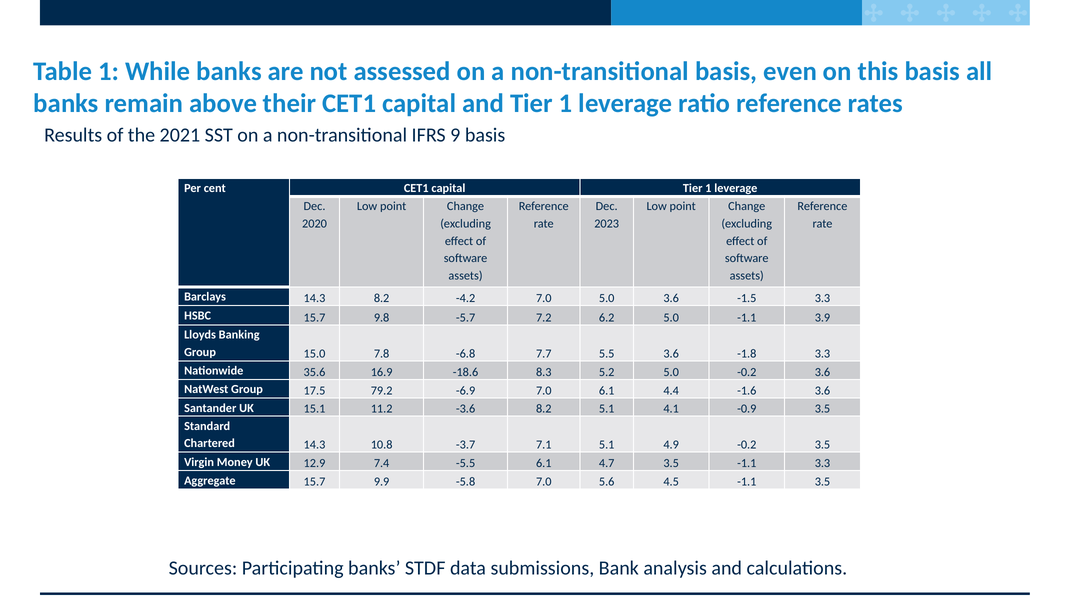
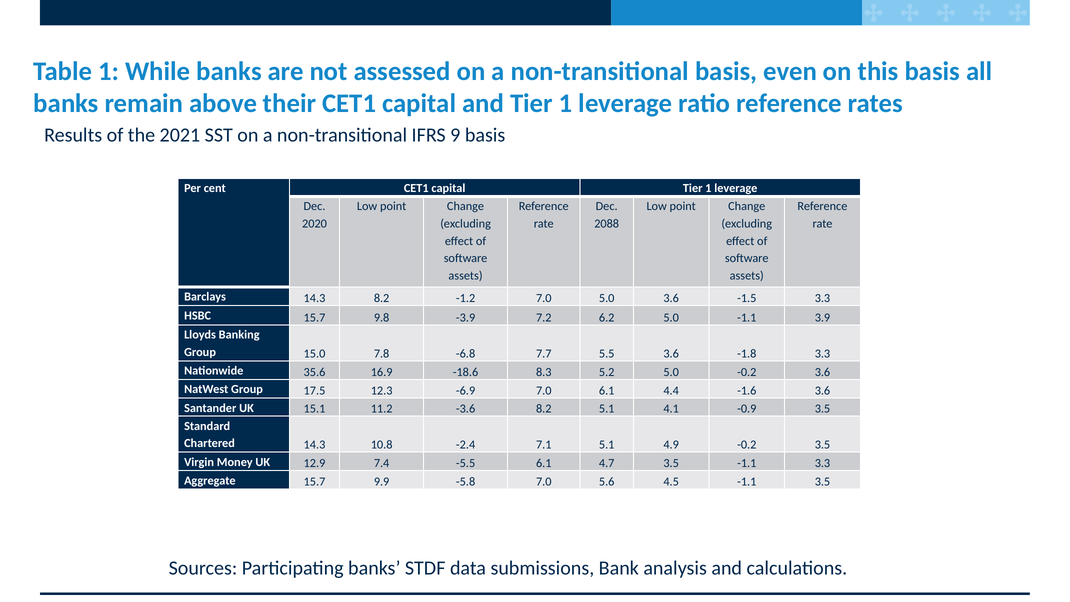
2023: 2023 -> 2088
-4.2: -4.2 -> -1.2
-5.7: -5.7 -> -3.9
79.2: 79.2 -> 12.3
-3.7: -3.7 -> -2.4
